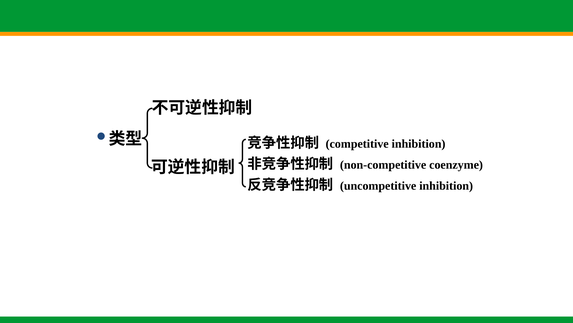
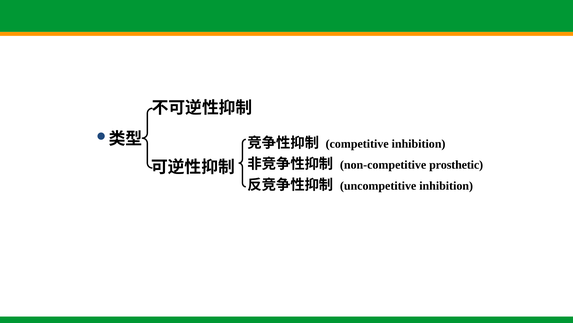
coenzyme: coenzyme -> prosthetic
